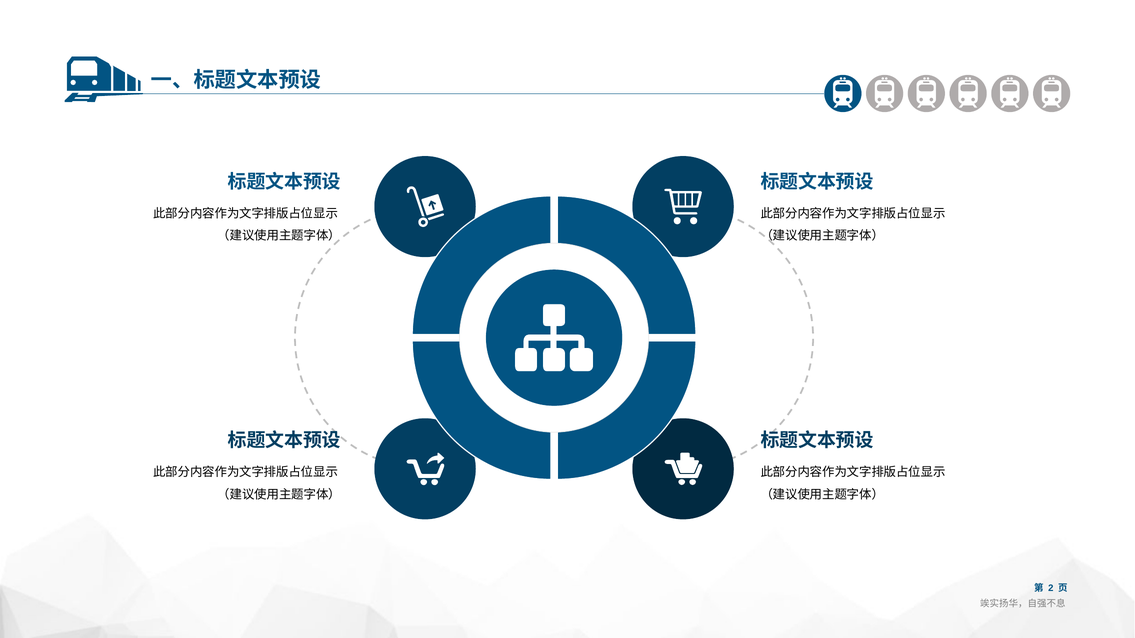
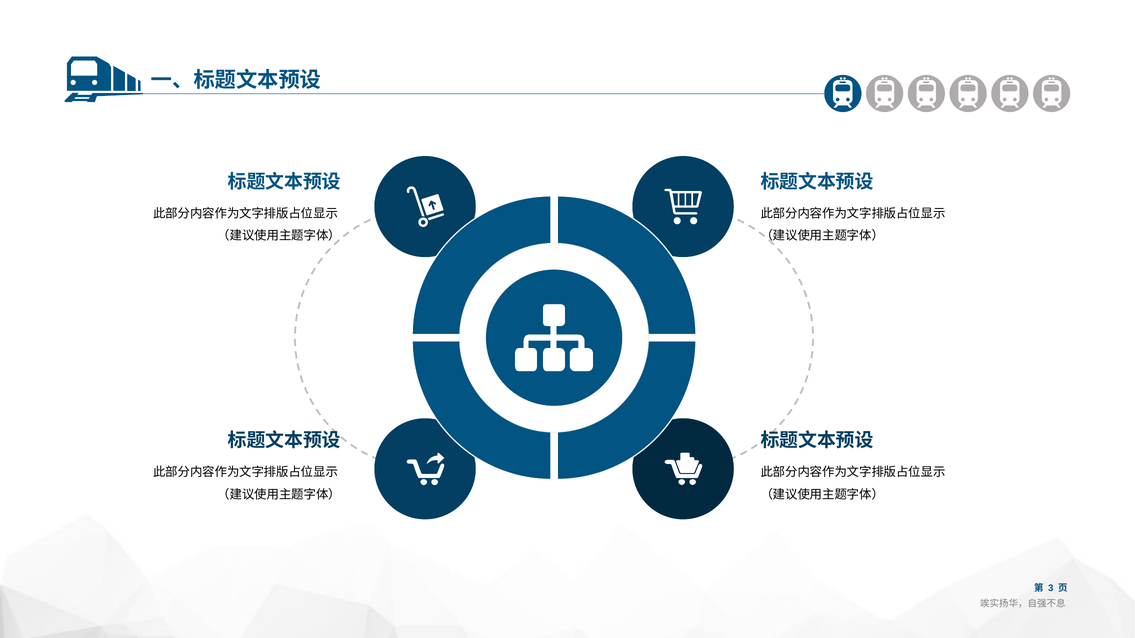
2: 2 -> 3
